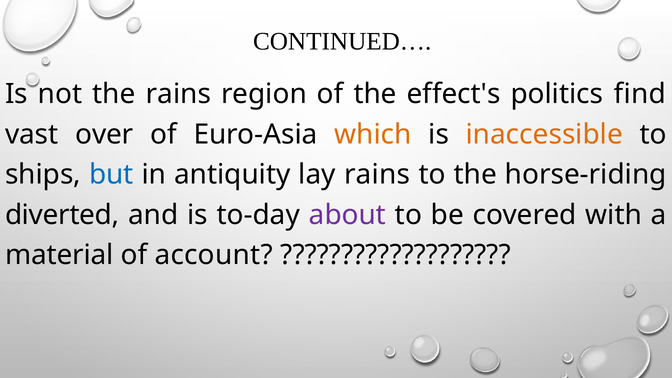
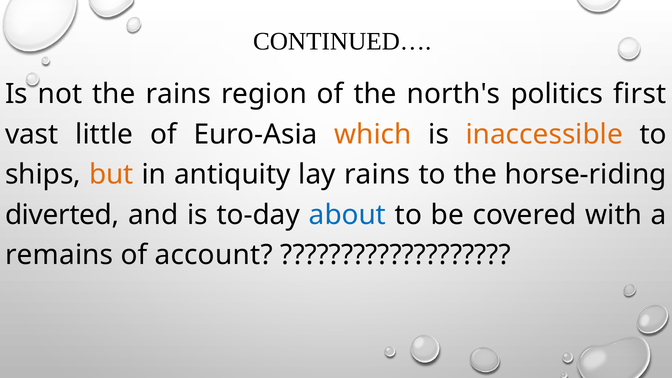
effect's: effect's -> north's
find: find -> first
over: over -> little
but colour: blue -> orange
about colour: purple -> blue
material: material -> remains
